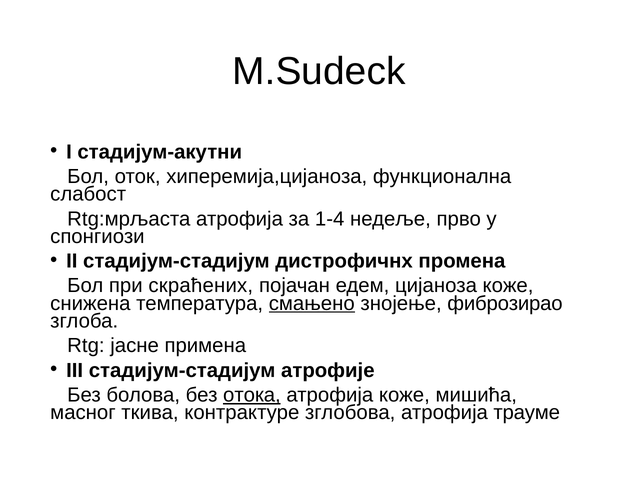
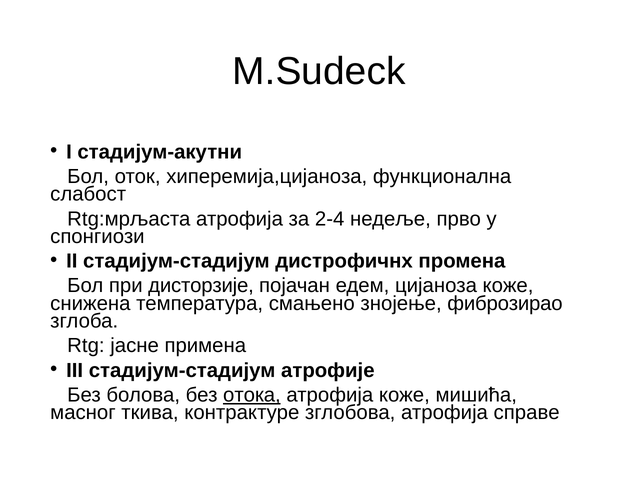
1-4: 1-4 -> 2-4
скраћених: скраћених -> дисторзије
смањено underline: present -> none
трауме: трауме -> справе
